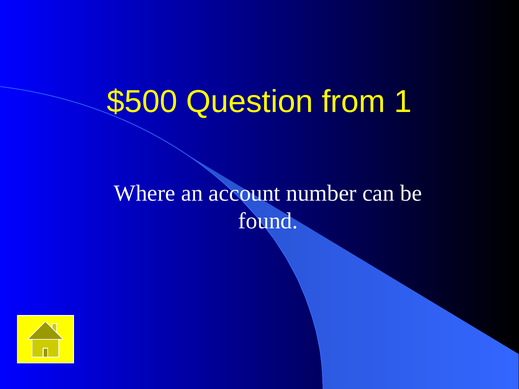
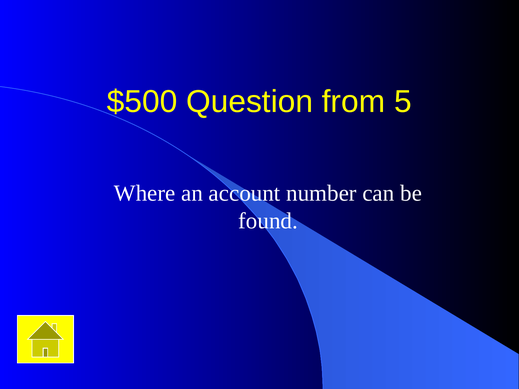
1: 1 -> 5
